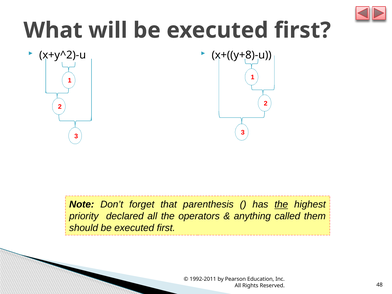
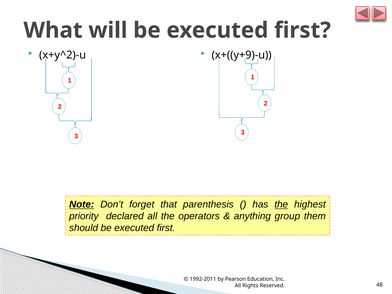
x+((y+8)-u: x+((y+8)-u -> x+((y+9)-u
Note underline: none -> present
called: called -> group
